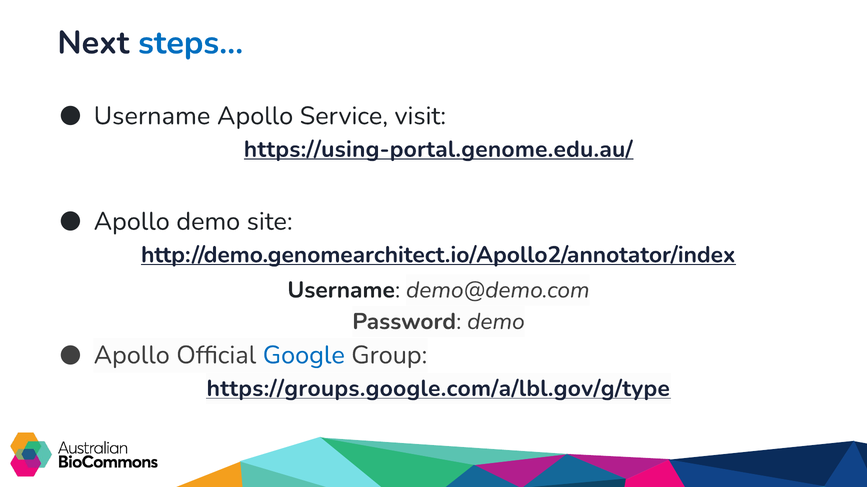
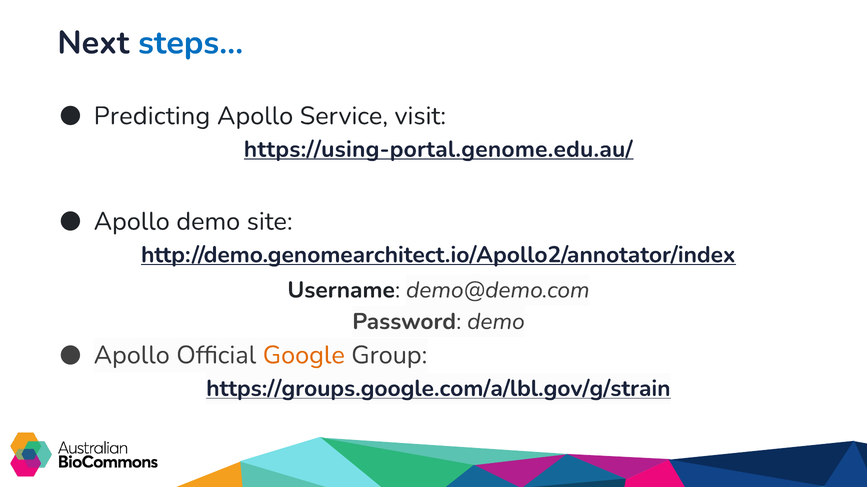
Username at (152, 116): Username -> Predicting
Google colour: blue -> orange
https://groups.google.com/a/lbl.gov/g/type: https://groups.google.com/a/lbl.gov/g/type -> https://groups.google.com/a/lbl.gov/g/strain
